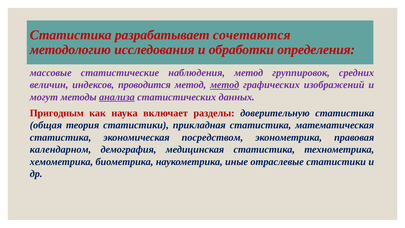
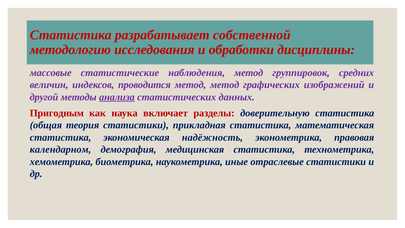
сочетаются: сочетаются -> собственной
определения: определения -> дисциплины
метод at (225, 85) underline: present -> none
могут: могут -> другой
посредством: посредством -> надёжность
